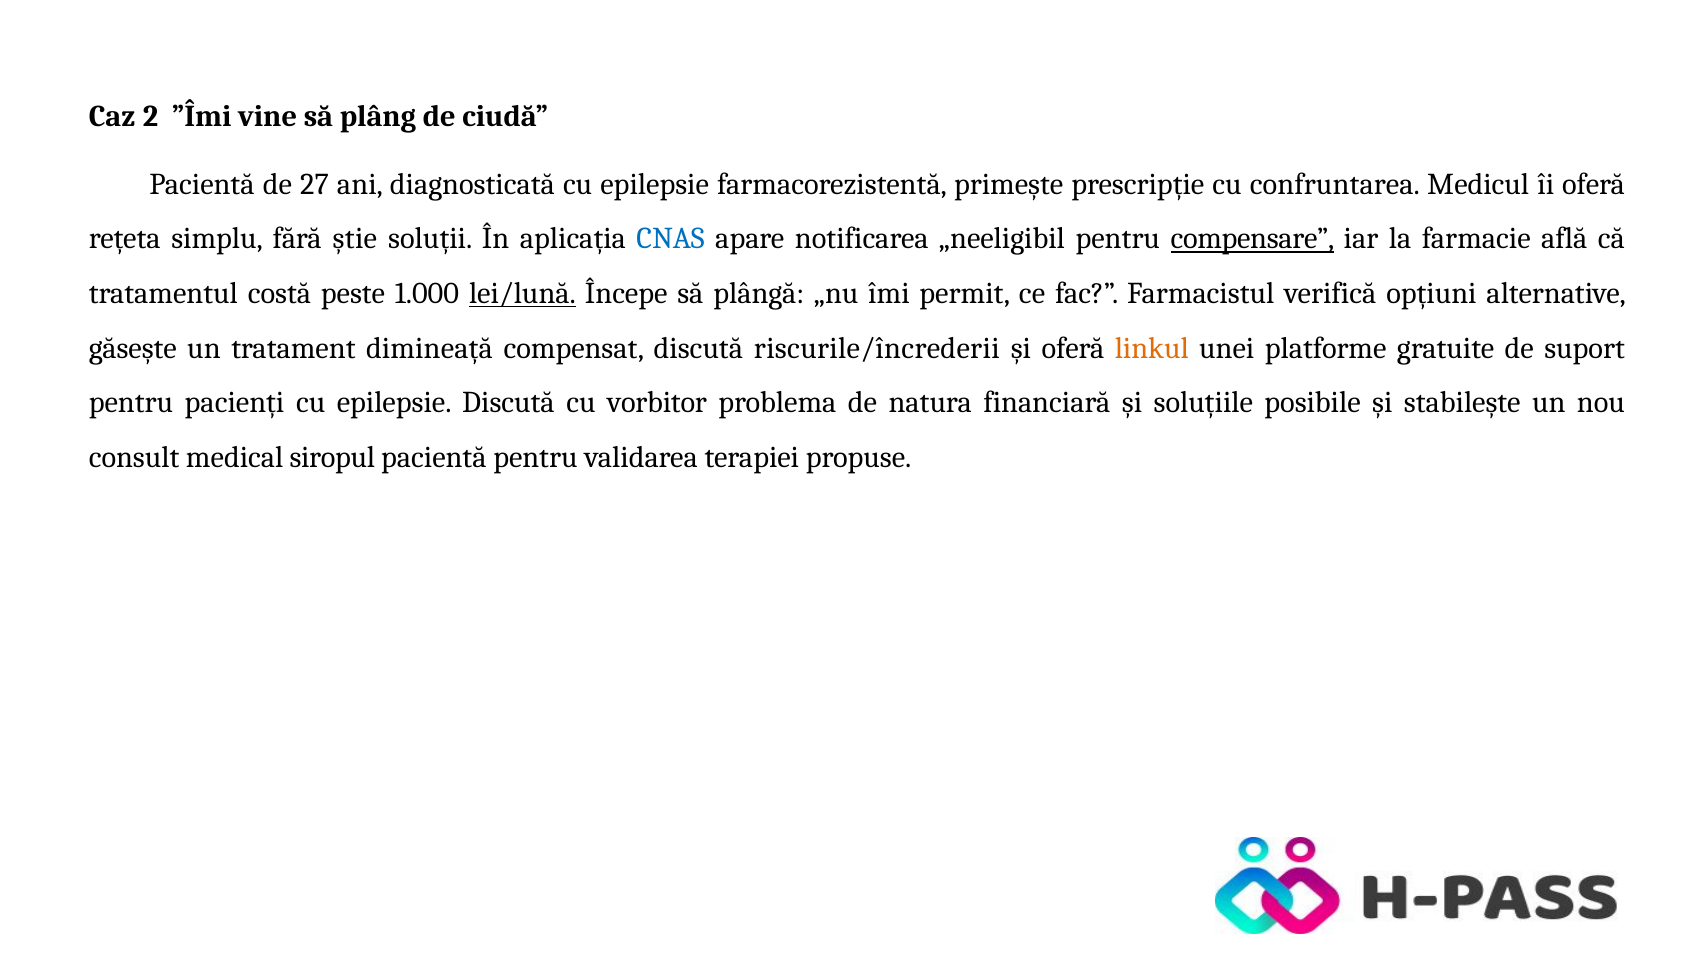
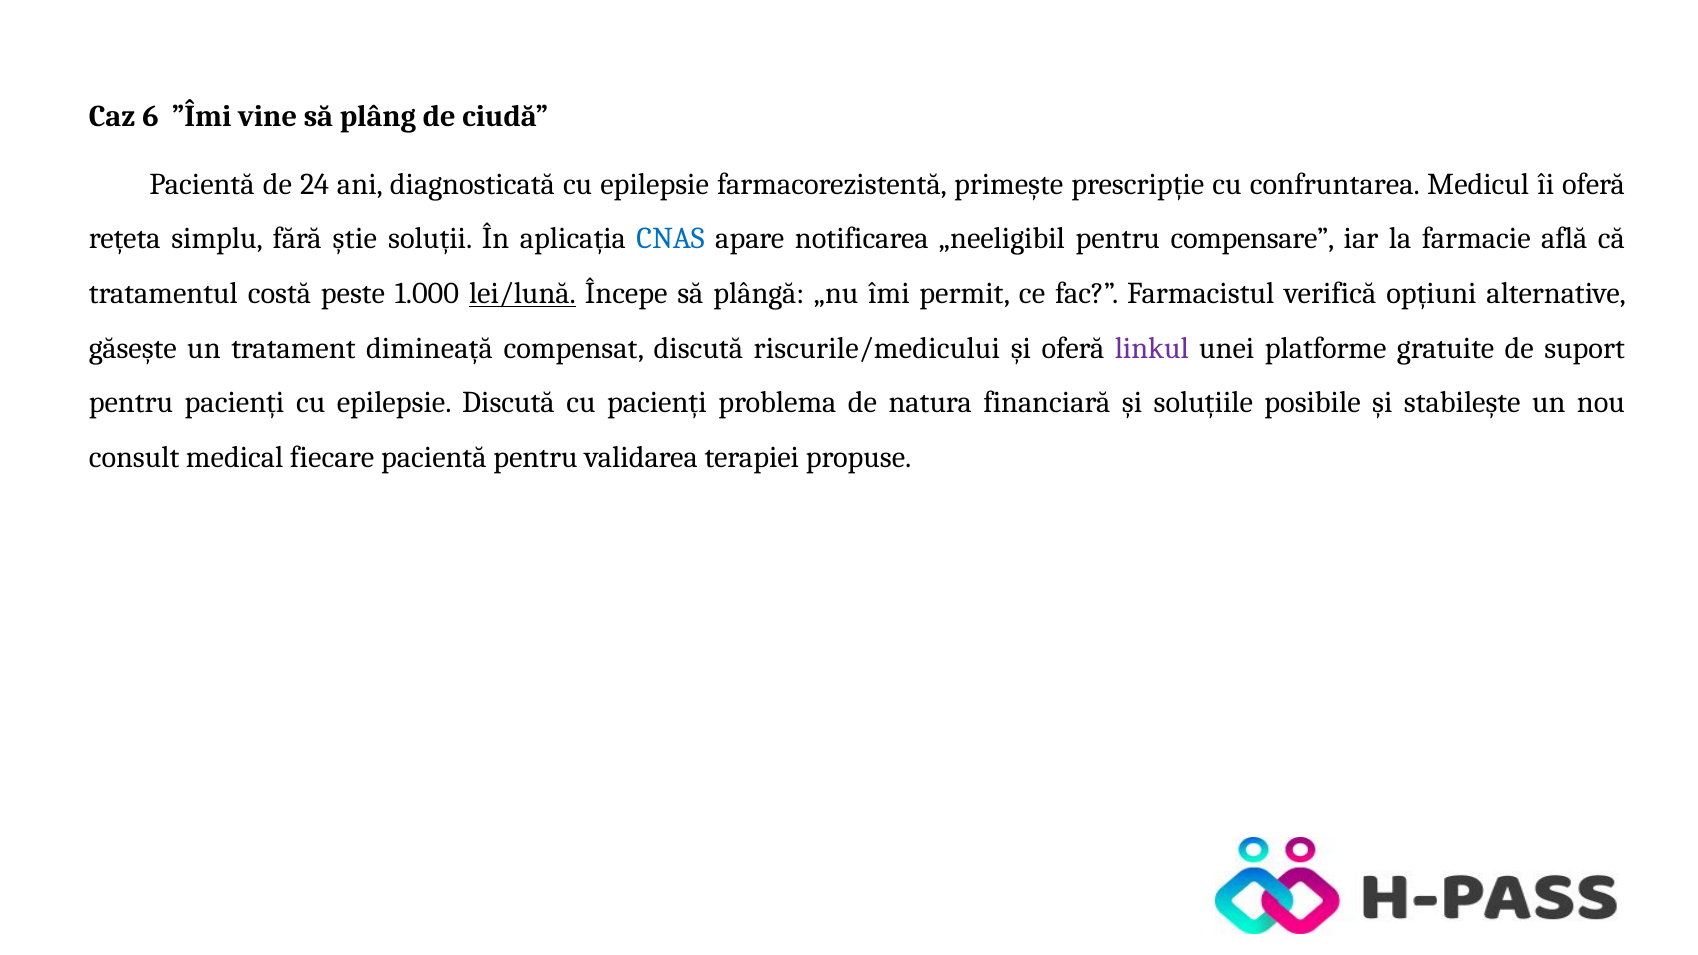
2: 2 -> 6
27: 27 -> 24
compensare underline: present -> none
riscurile/încrederii: riscurile/încrederii -> riscurile/medicului
linkul colour: orange -> purple
cu vorbitor: vorbitor -> pacienți
siropul: siropul -> fiecare
